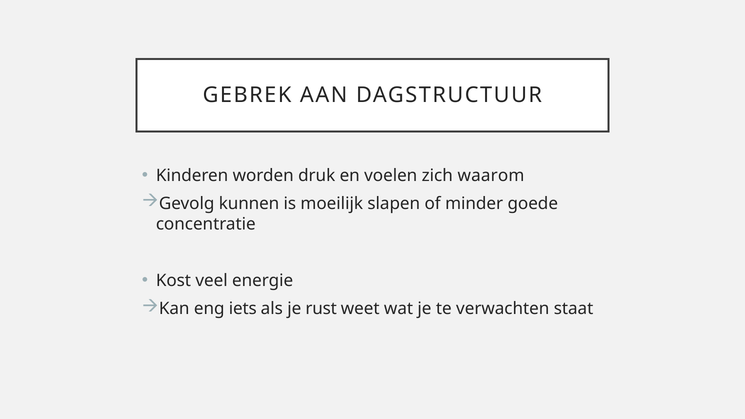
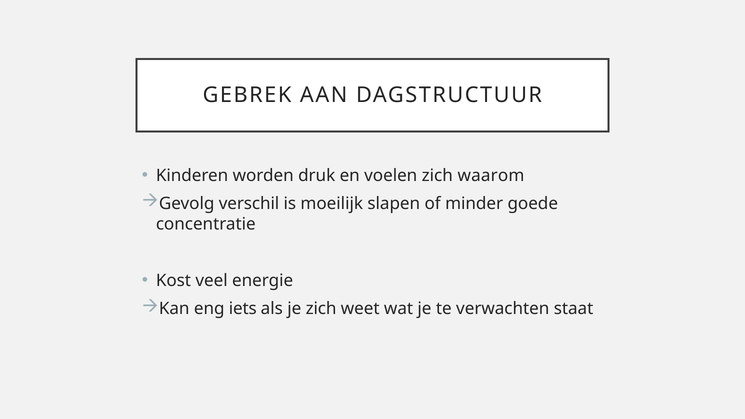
kunnen: kunnen -> verschil
je rust: rust -> zich
